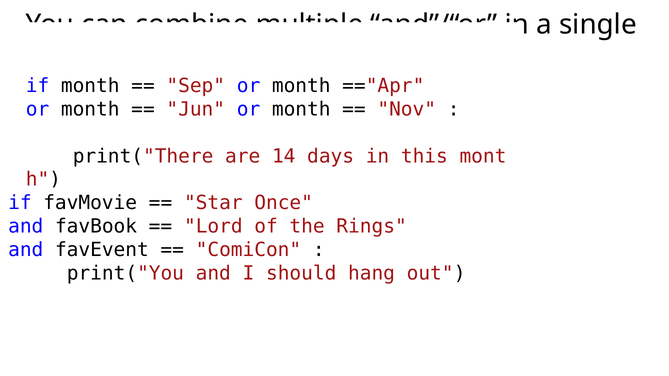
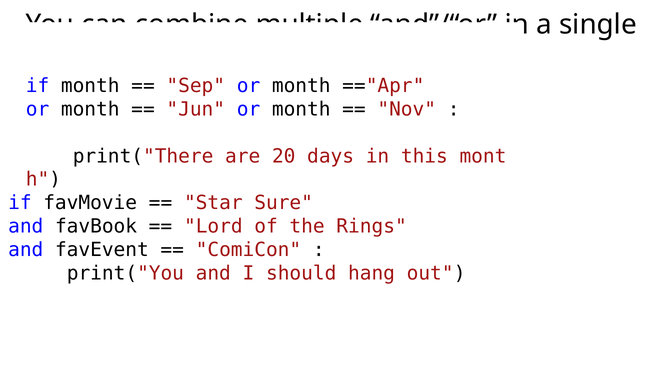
14: 14 -> 20
Once: Once -> Sure
